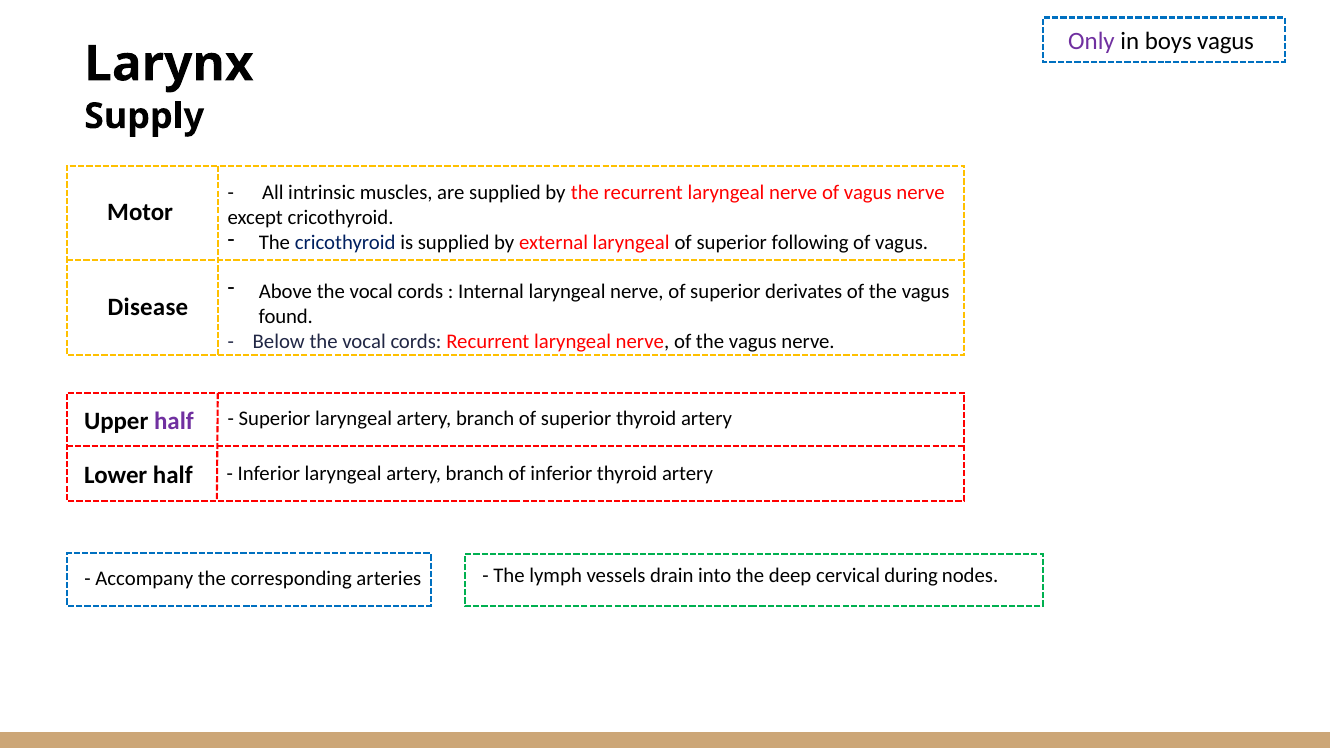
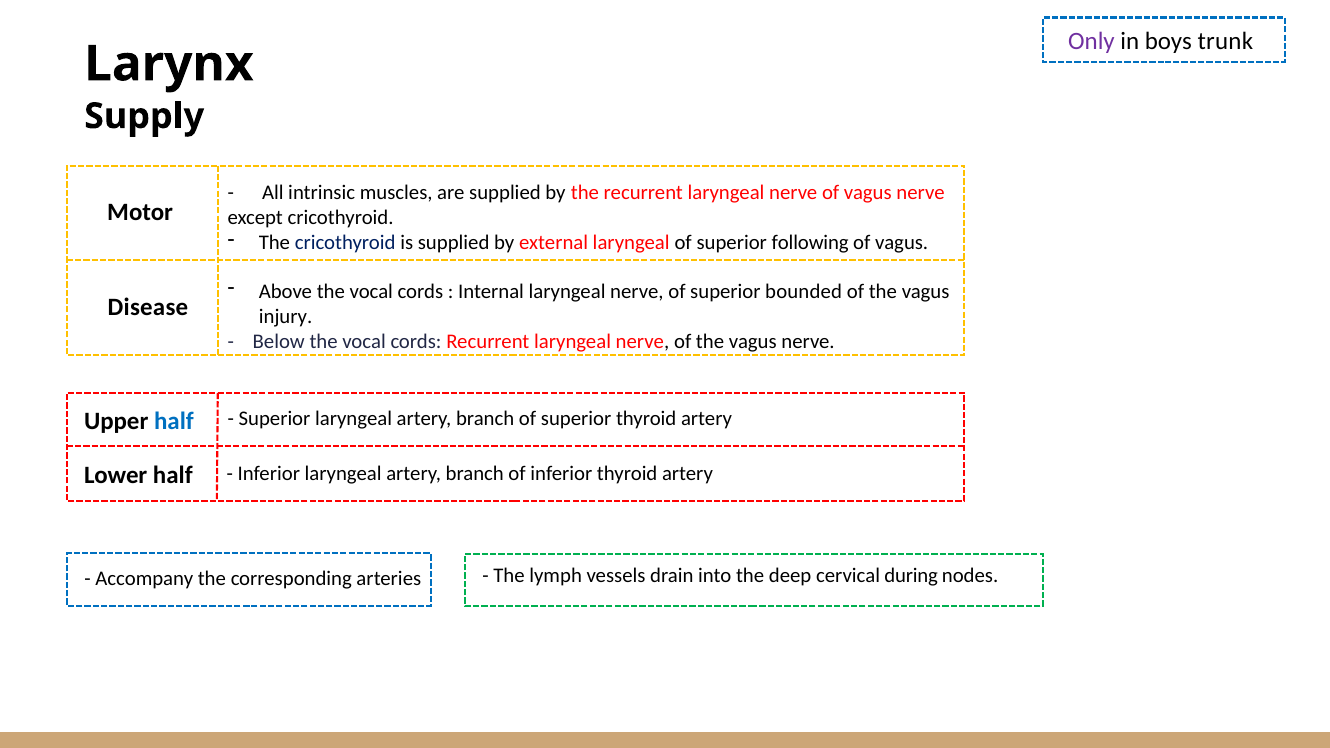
boys vagus: vagus -> trunk
derivates: derivates -> bounded
found: found -> injury
half at (174, 421) colour: purple -> blue
